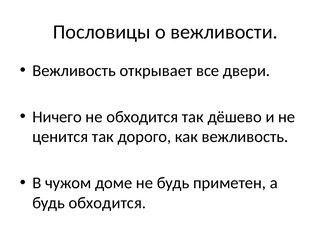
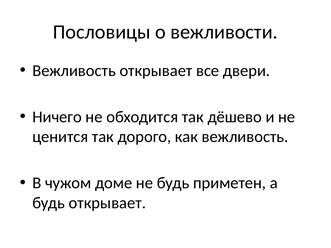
будь обходится: обходится -> открывает
